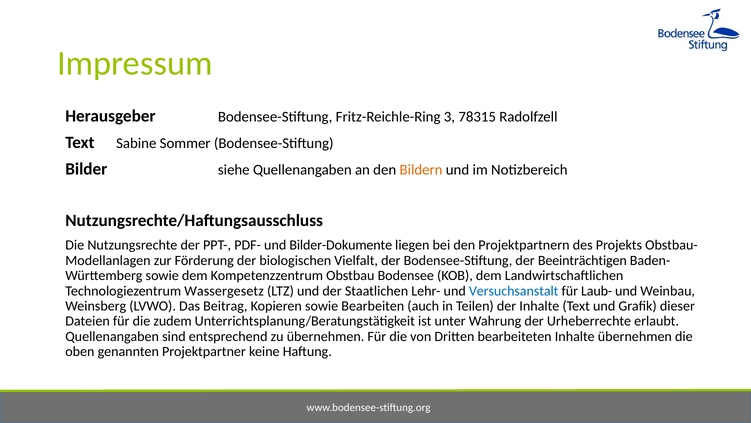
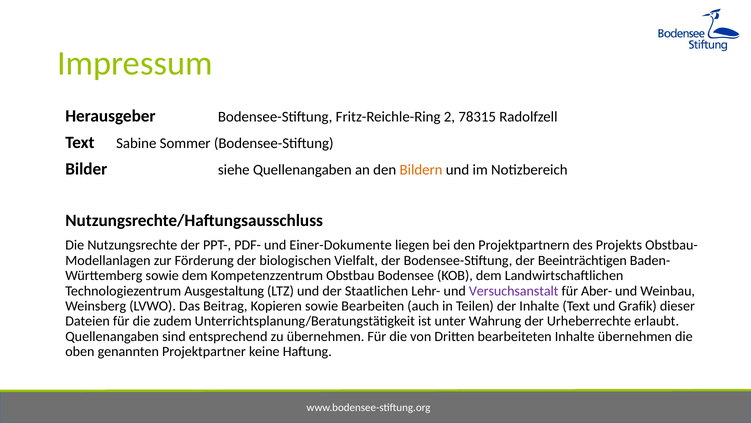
3: 3 -> 2
Bilder-Dokumente: Bilder-Dokumente -> Einer-Dokumente
Wassergesetz: Wassergesetz -> Ausgestaltung
Versuchsanstalt colour: blue -> purple
Laub-: Laub- -> Aber-
